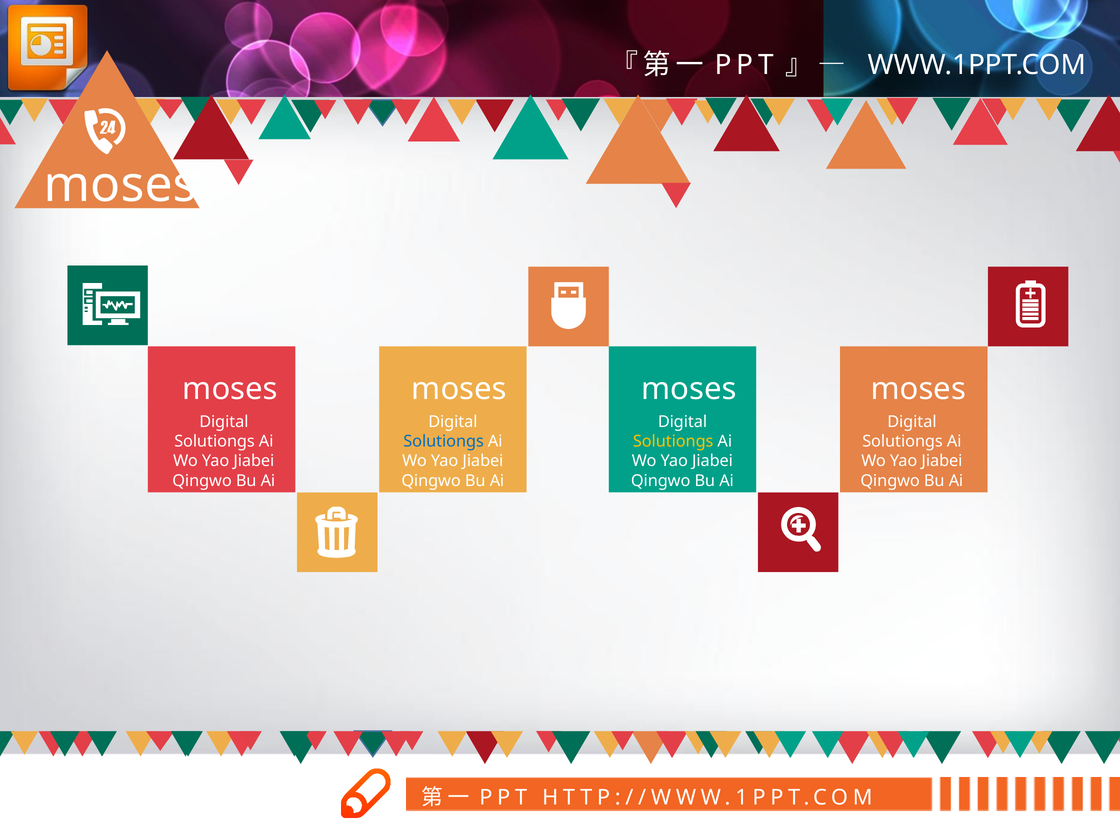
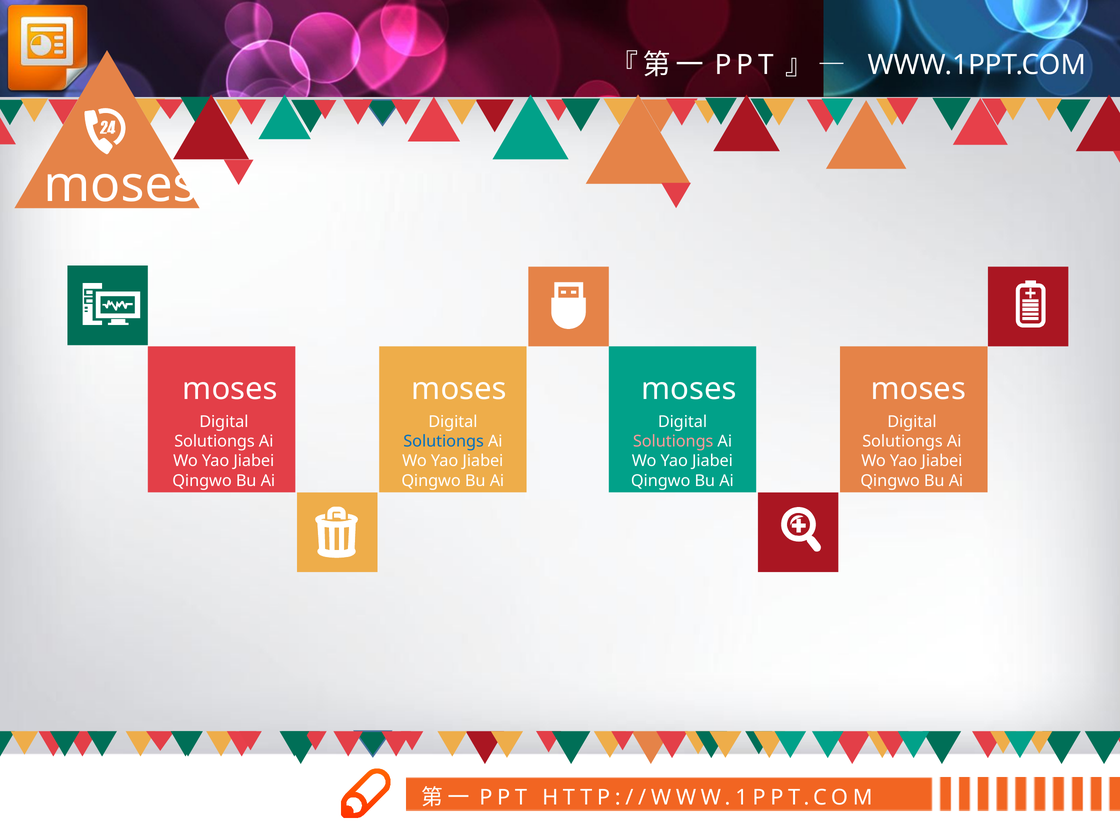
Solutiongs at (673, 441) colour: yellow -> pink
